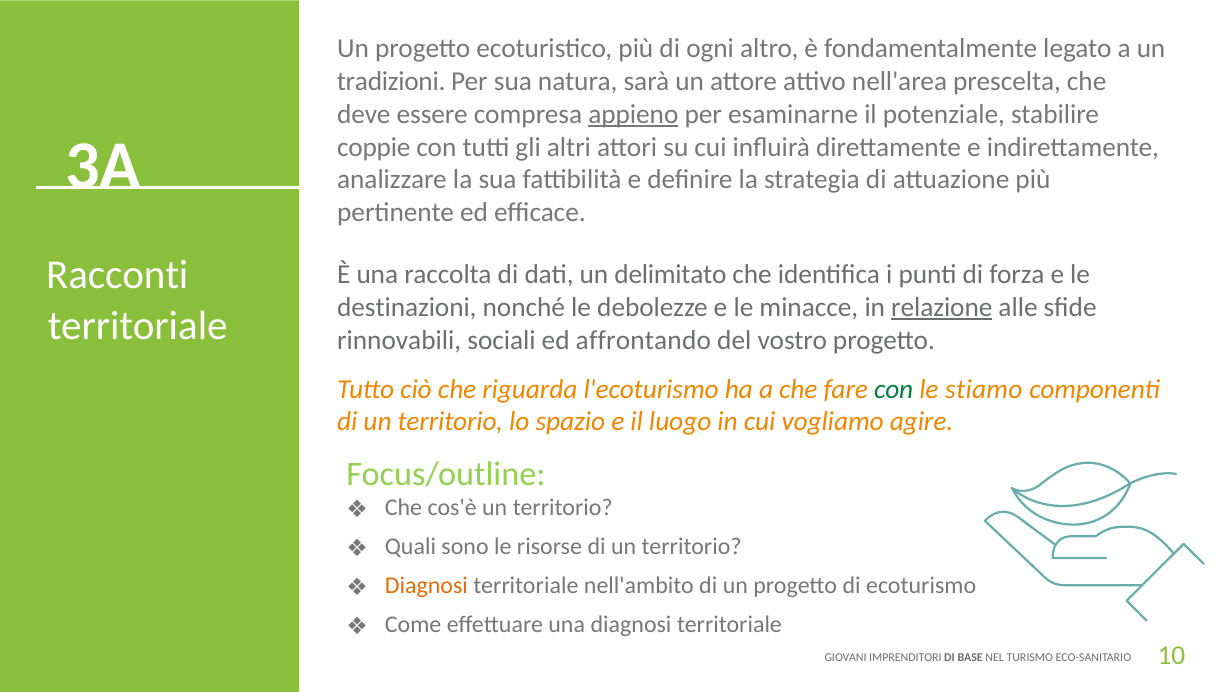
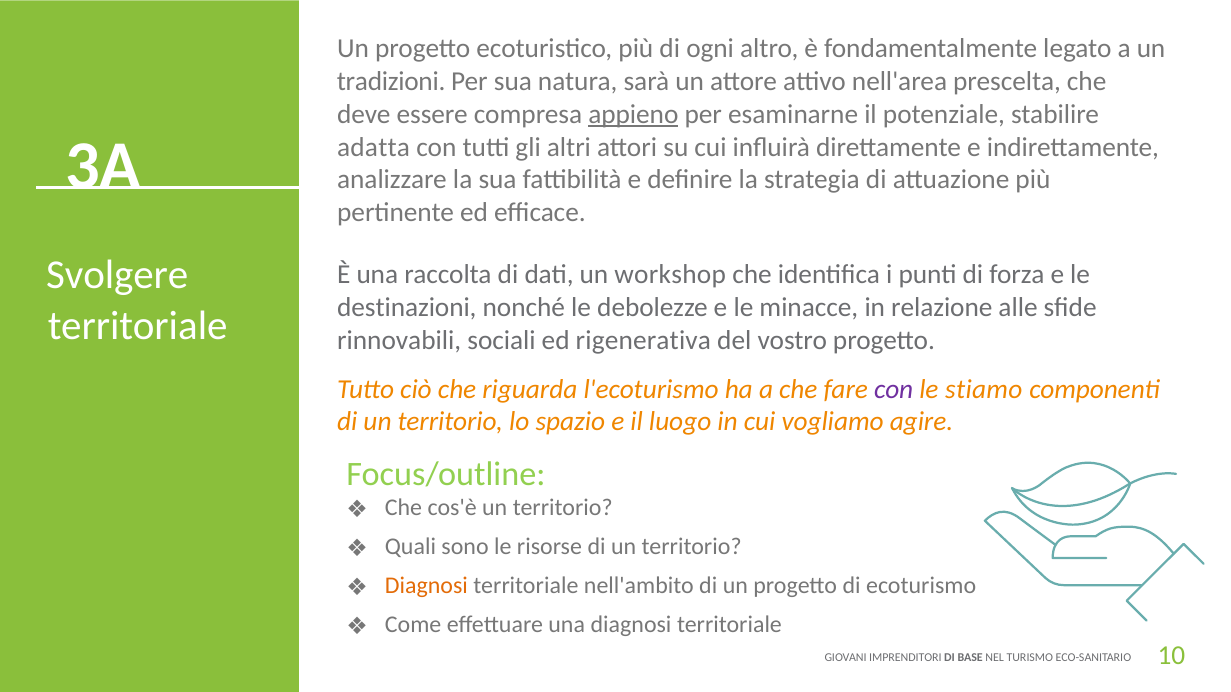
coppie: coppie -> adatta
Racconti: Racconti -> Svolgere
delimitato: delimitato -> workshop
relazione underline: present -> none
affrontando: affrontando -> rigenerativa
con at (894, 389) colour: green -> purple
